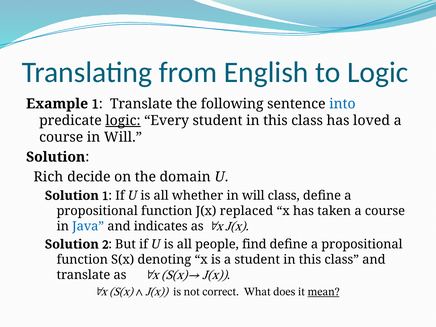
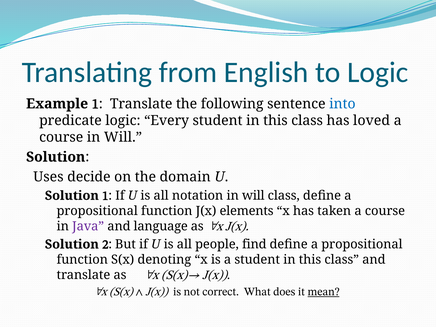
logic at (123, 120) underline: present -> none
Rich: Rich -> Uses
whether: whether -> notation
replaced: replaced -> elements
Java colour: blue -> purple
indicates: indicates -> language
